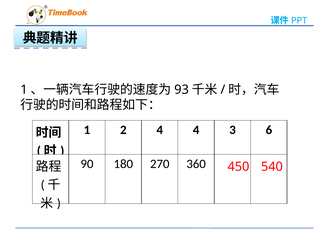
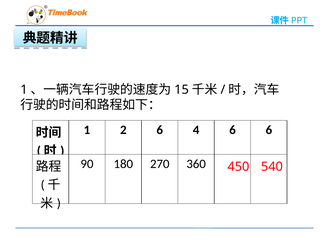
93: 93 -> 15
2 4: 4 -> 6
4 3: 3 -> 6
